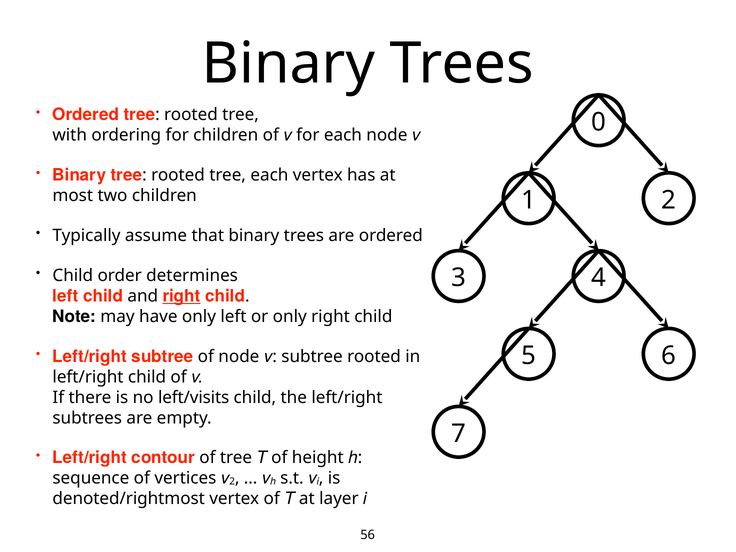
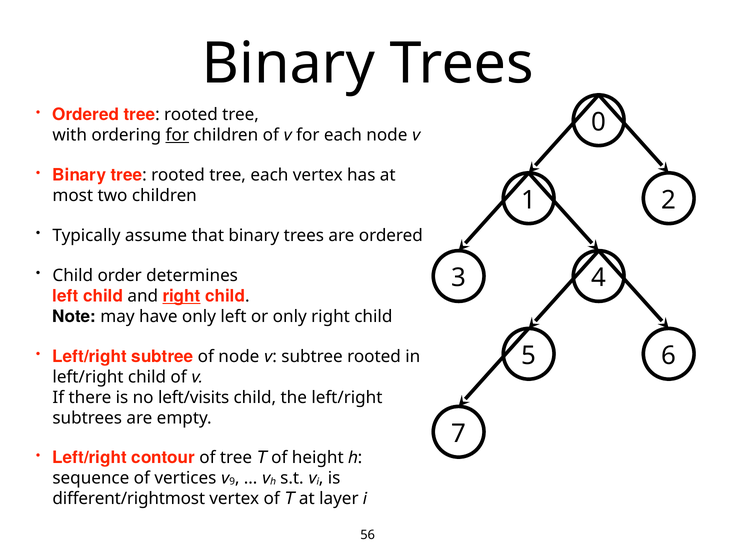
for at (177, 135) underline: none -> present
v 2: 2 -> 9
denoted/rightmost: denoted/rightmost -> different/rightmost
